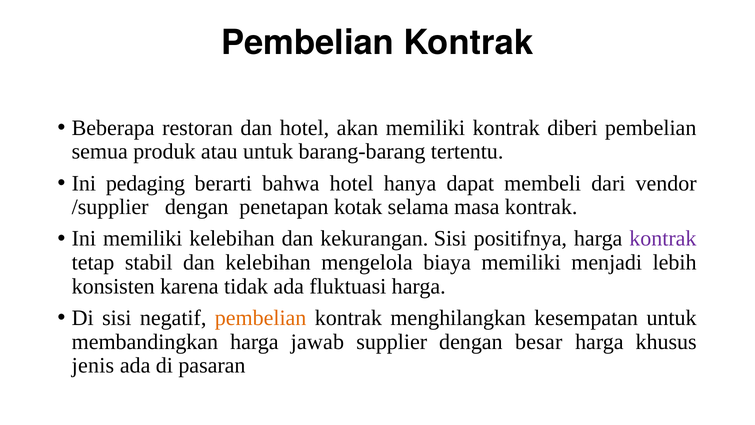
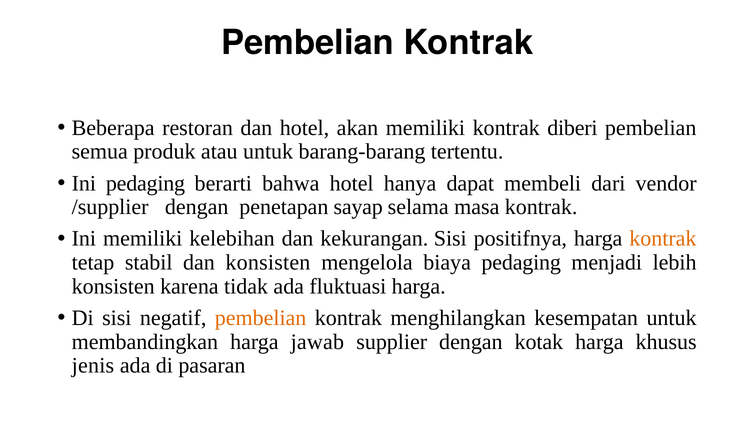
kotak: kotak -> sayap
kontrak at (663, 239) colour: purple -> orange
dan kelebihan: kelebihan -> konsisten
biaya memiliki: memiliki -> pedaging
besar: besar -> kotak
